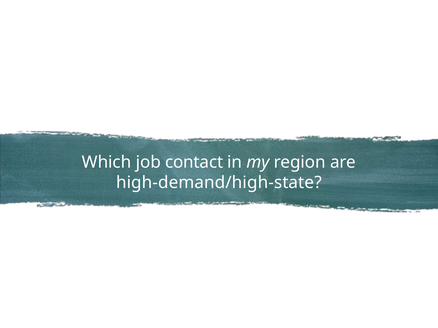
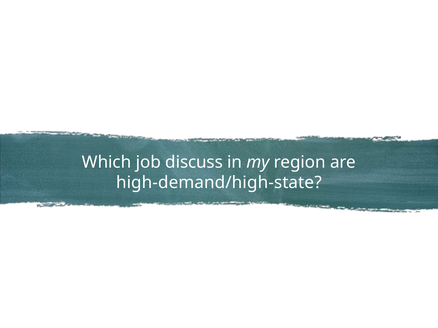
contact: contact -> discuss
